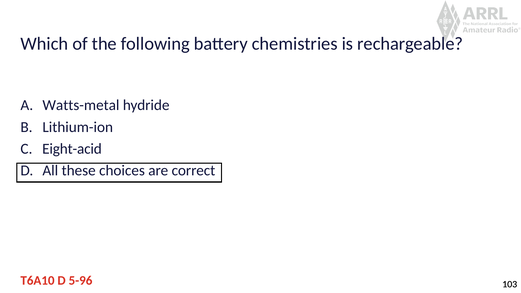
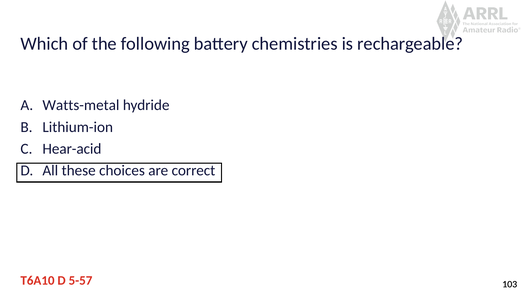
Eight-acid: Eight-acid -> Hear-acid
5-96: 5-96 -> 5-57
